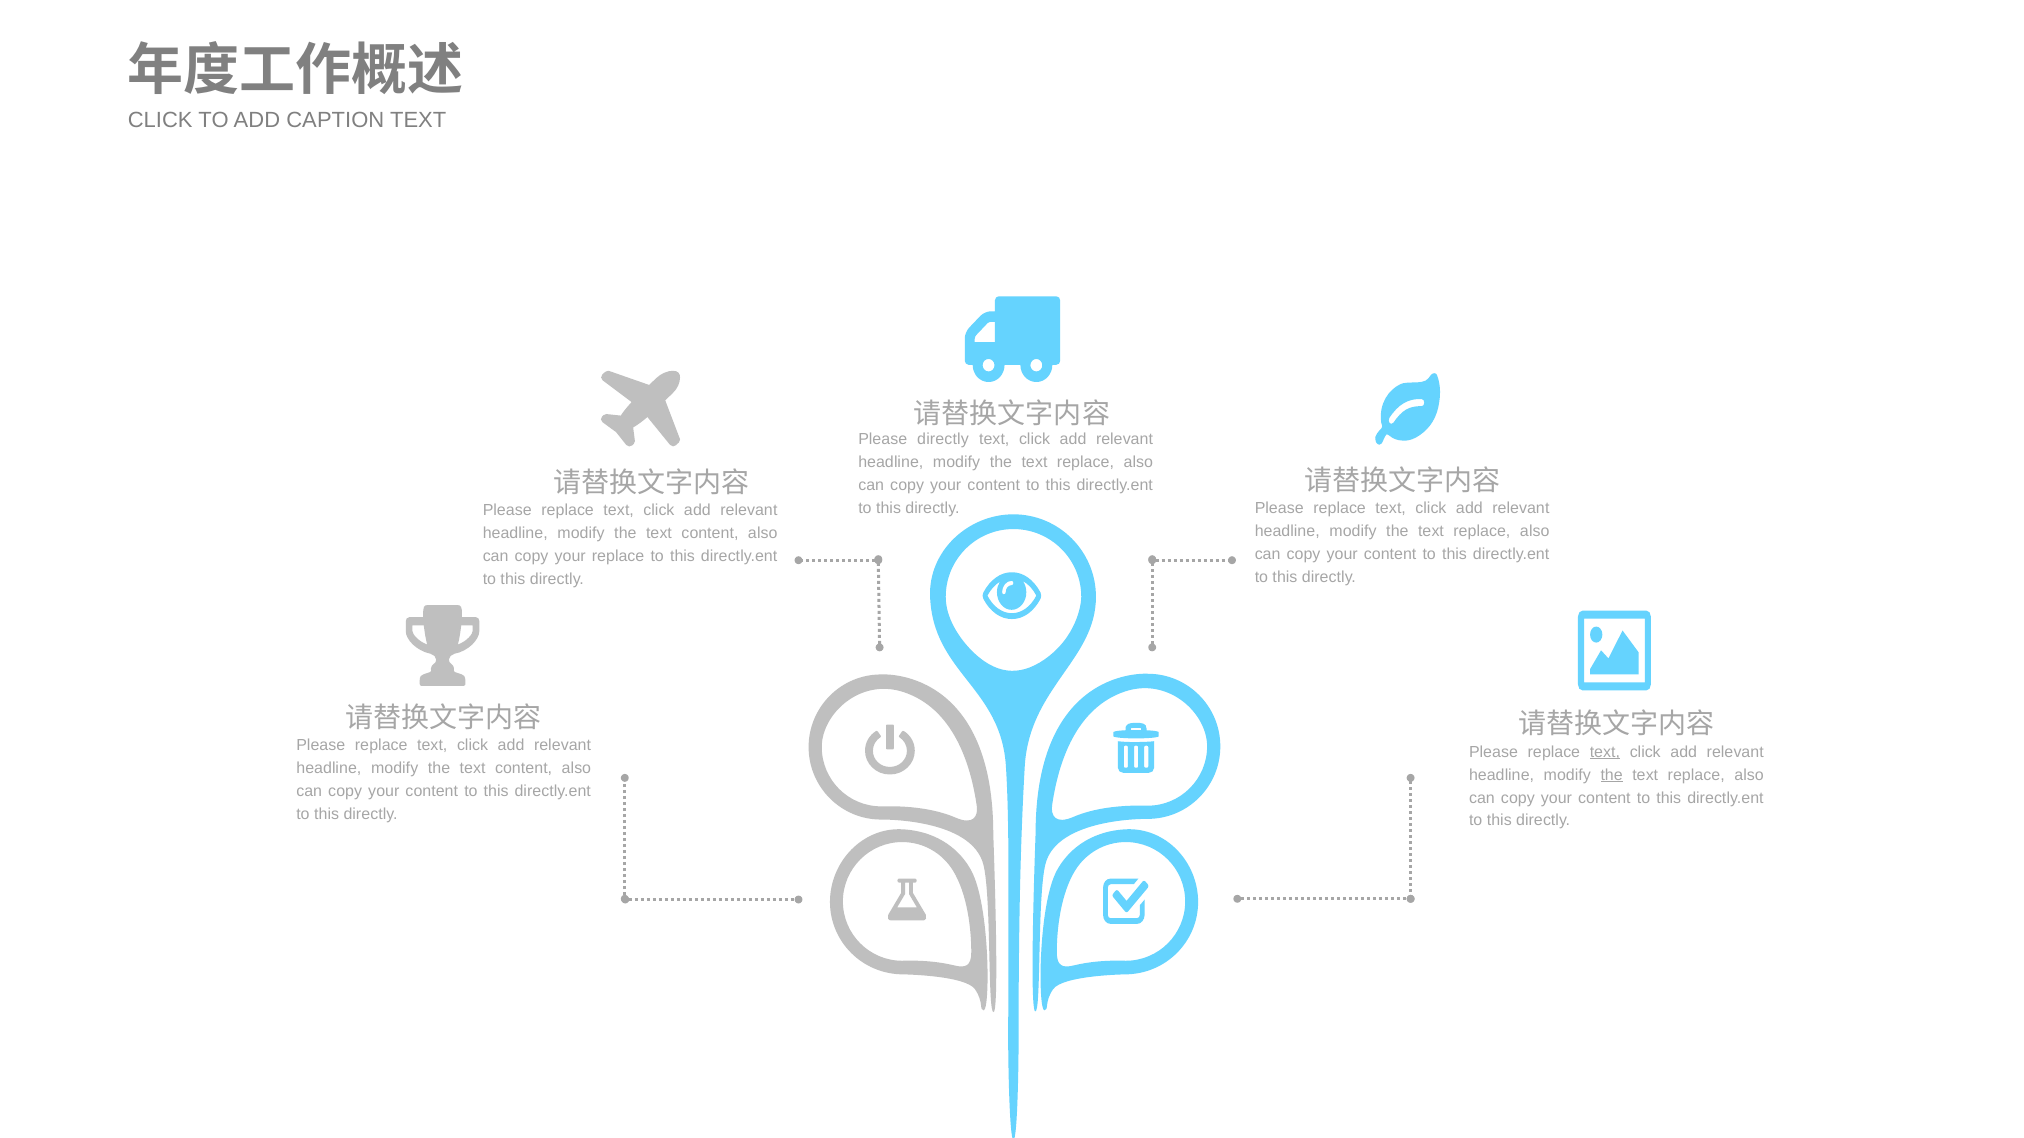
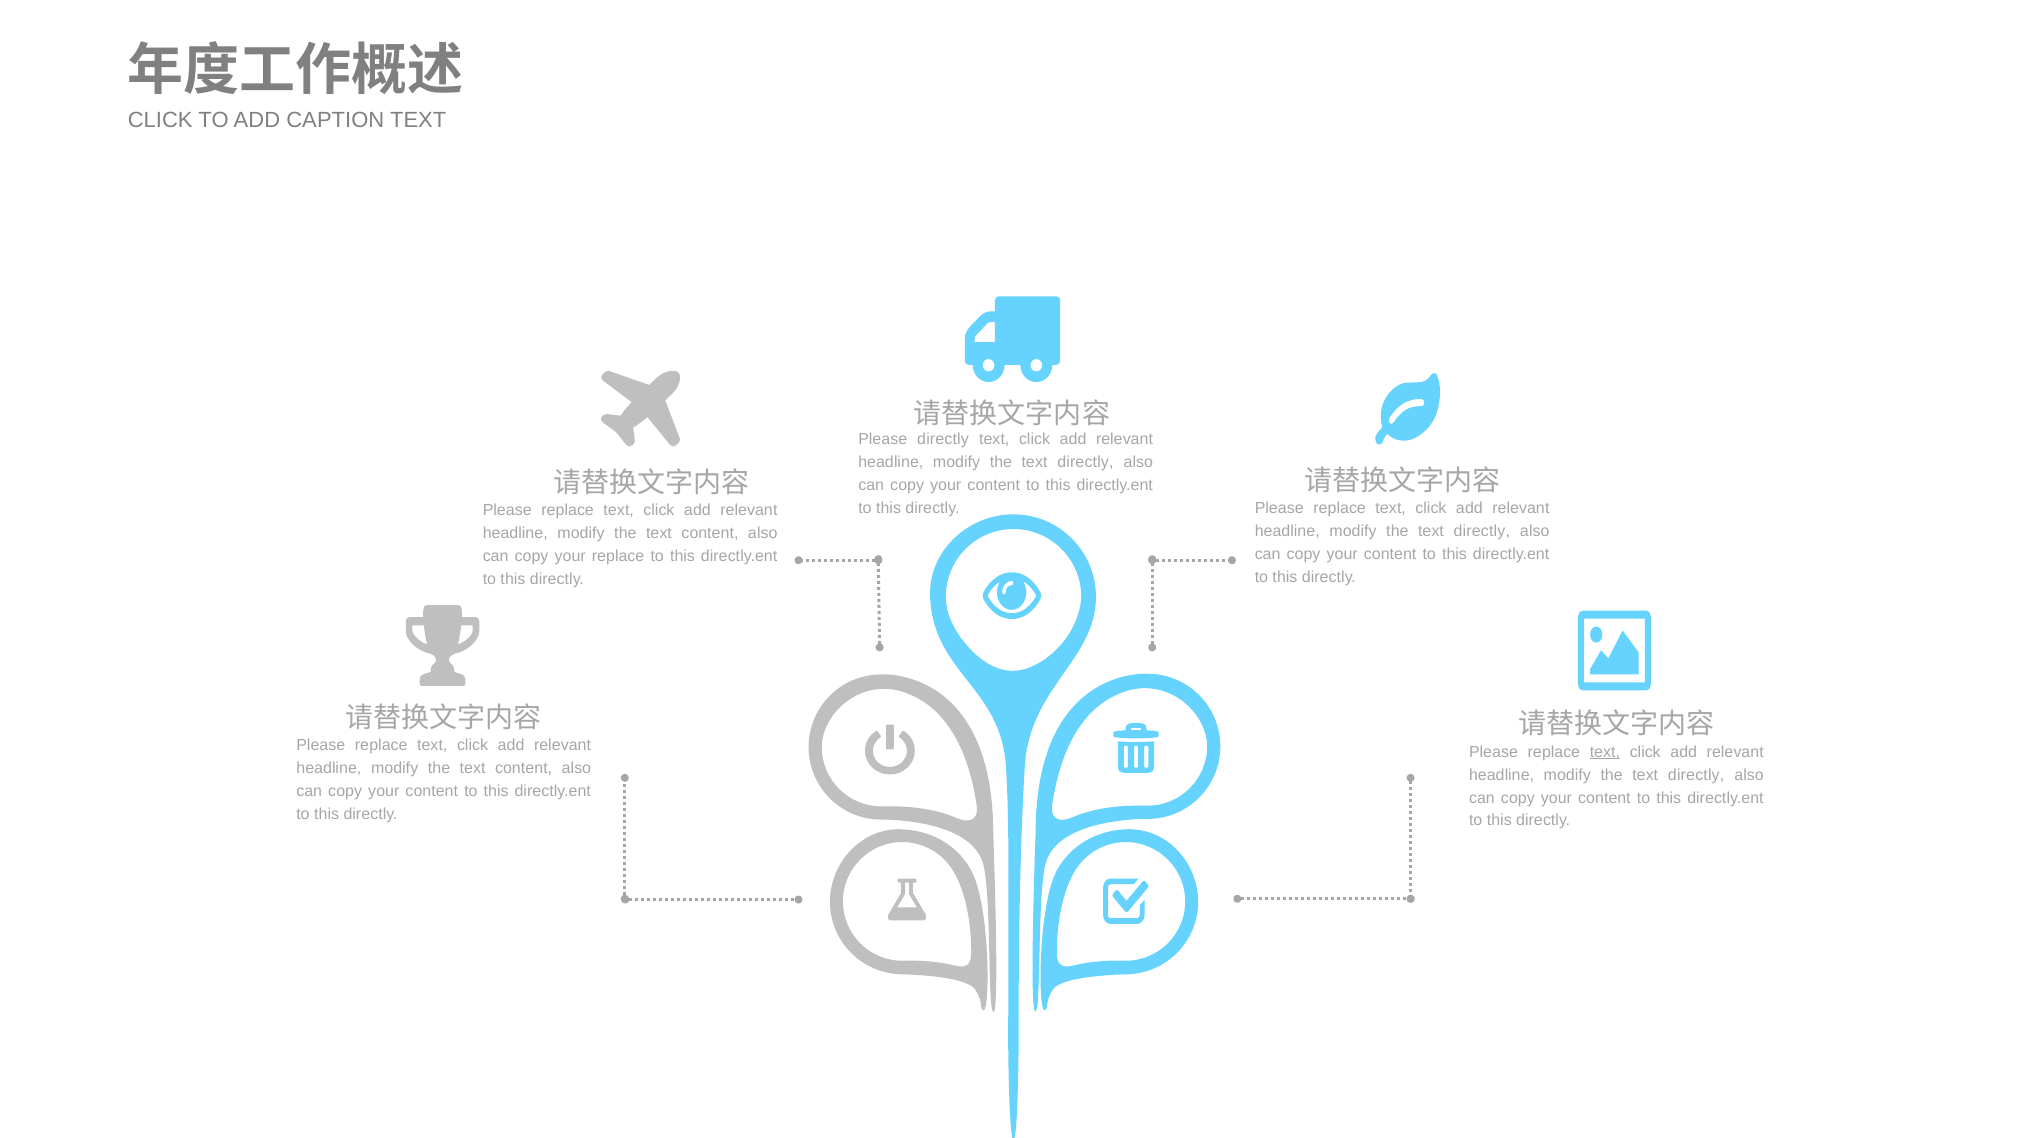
replace at (1085, 463): replace -> directly
replace at (1482, 532): replace -> directly
the at (1612, 775) underline: present -> none
replace at (1696, 775): replace -> directly
